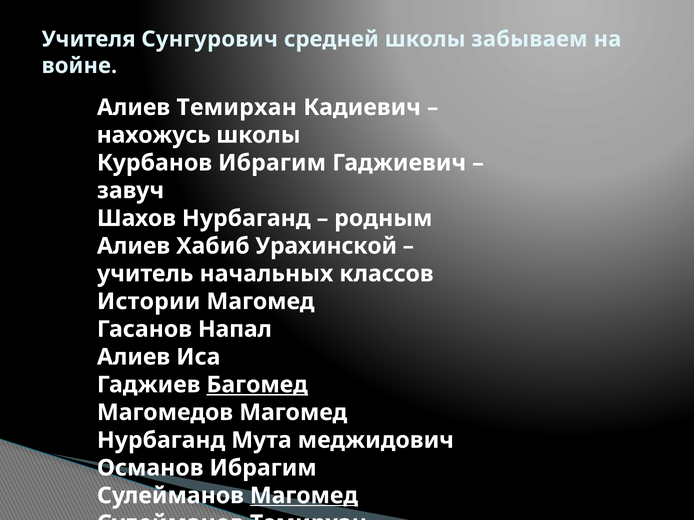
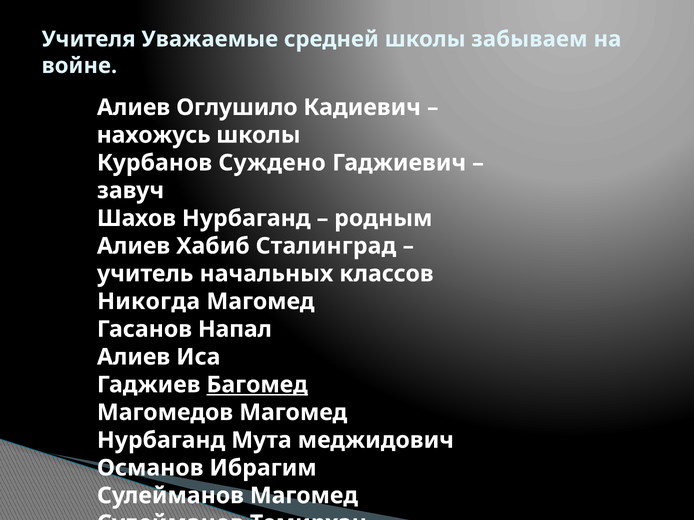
Сунгурович: Сунгурович -> Уважаемые
Алиев Темирхан: Темирхан -> Оглушило
Курбанов Ибрагим: Ибрагим -> Суждено
Урахинской: Урахинской -> Сталинград
Истории: Истории -> Никогда
Магомед at (304, 496) underline: present -> none
